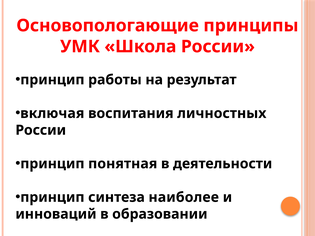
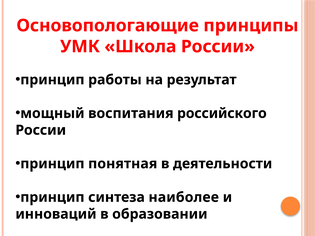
включая: включая -> мощный
личностных: личностных -> российского
